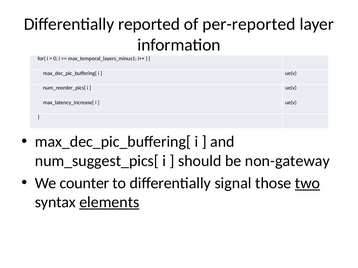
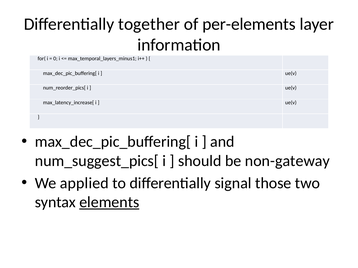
reported: reported -> together
per-reported: per-reported -> per-elements
counter: counter -> applied
two underline: present -> none
